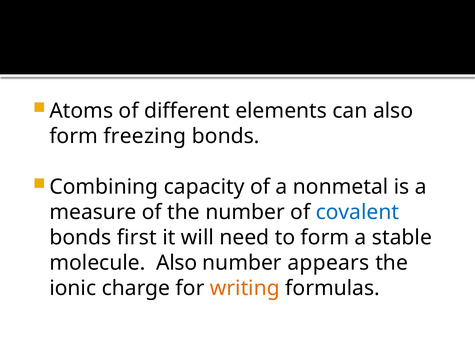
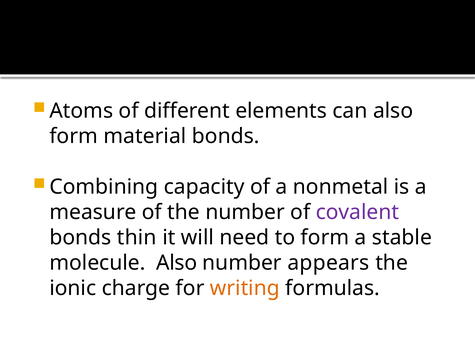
freezing: freezing -> material
covalent colour: blue -> purple
first: first -> thin
